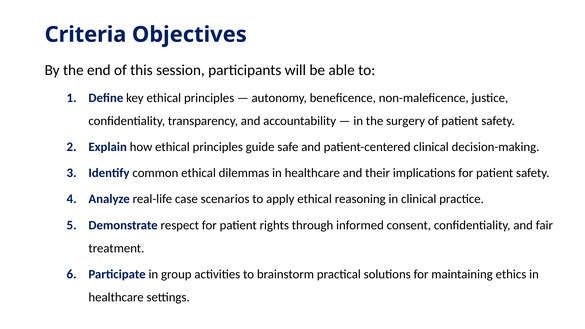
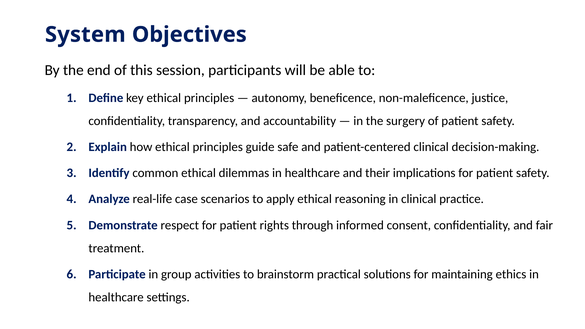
Criteria: Criteria -> System
